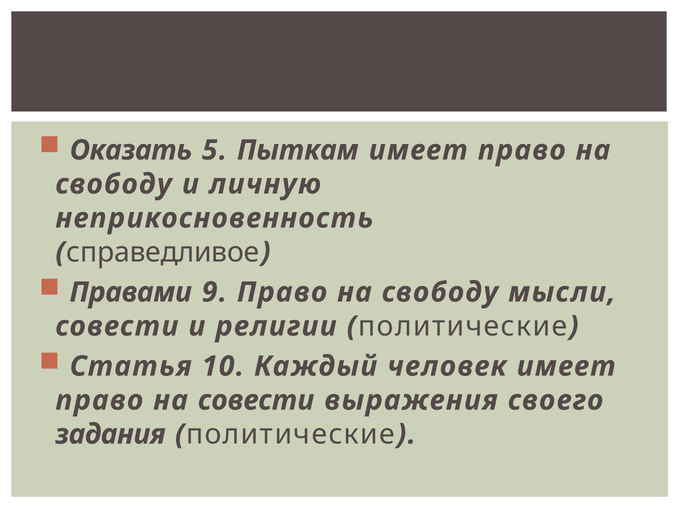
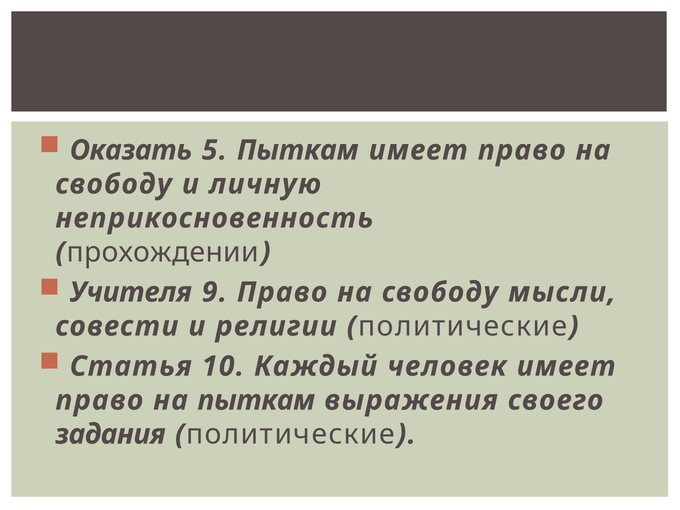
справедливое: справедливое -> прохождении
Правами: Правами -> Учителя
на совести: совести -> пыткам
